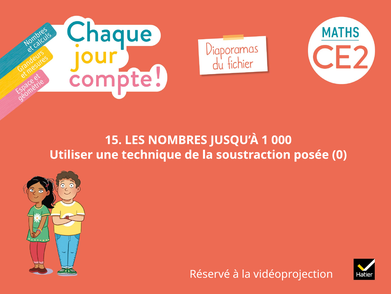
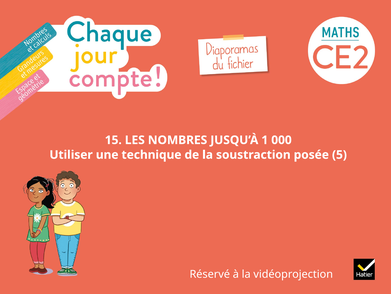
0: 0 -> 5
